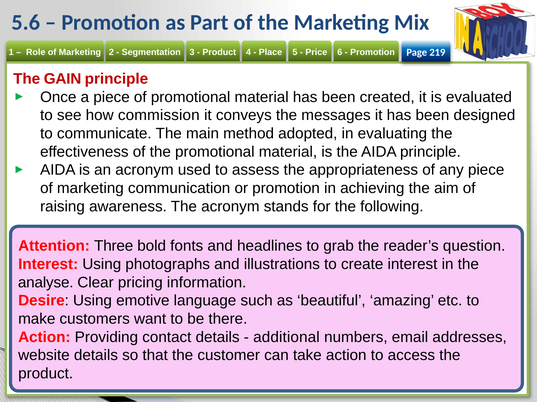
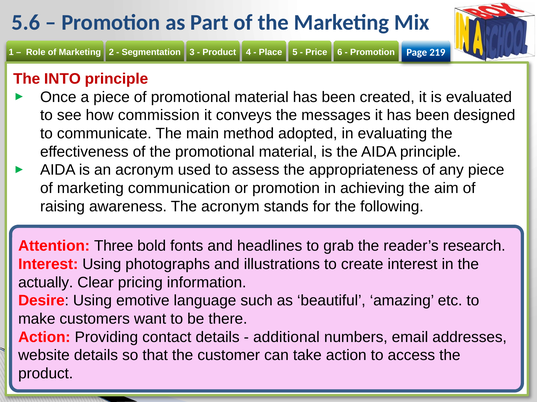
GAIN: GAIN -> INTO
question: question -> research
analyse: analyse -> actually
